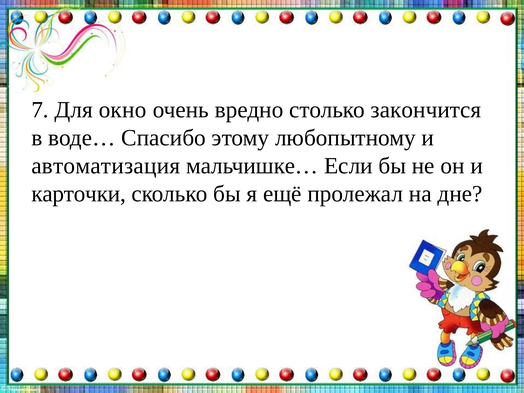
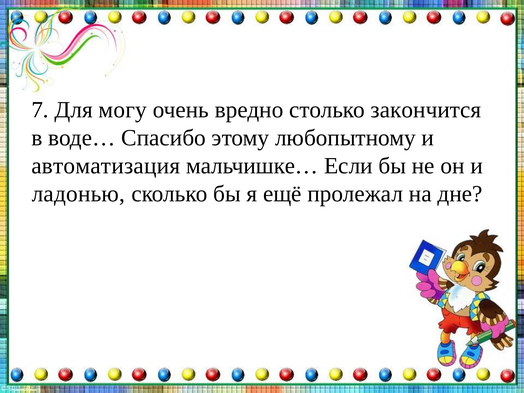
окно: окно -> могу
карточки: карточки -> ладонью
